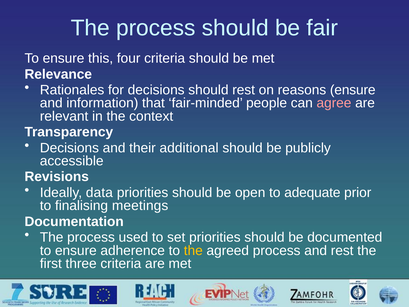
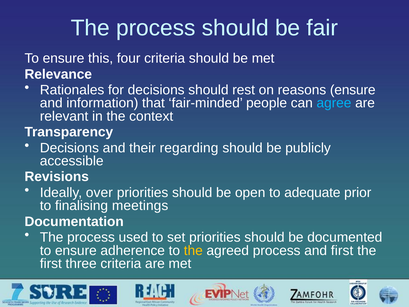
agree colour: pink -> light blue
additional: additional -> regarding
data: data -> over
and rest: rest -> first
